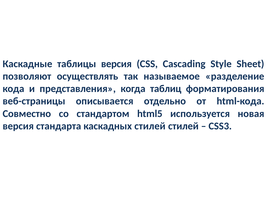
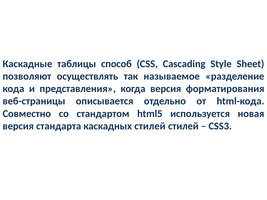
таблицы версия: версия -> способ
когда таблиц: таблиц -> версия
